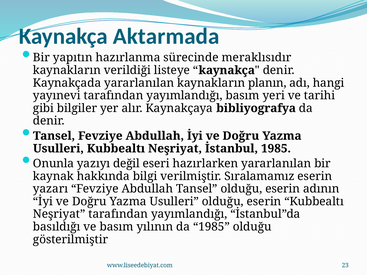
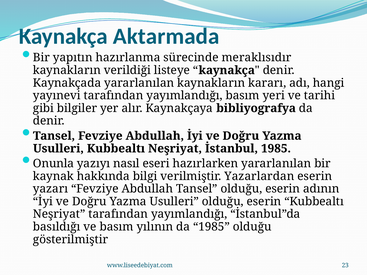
planın: planın -> kararı
değil: değil -> nasıl
Sıralamamız: Sıralamamız -> Yazarlardan
